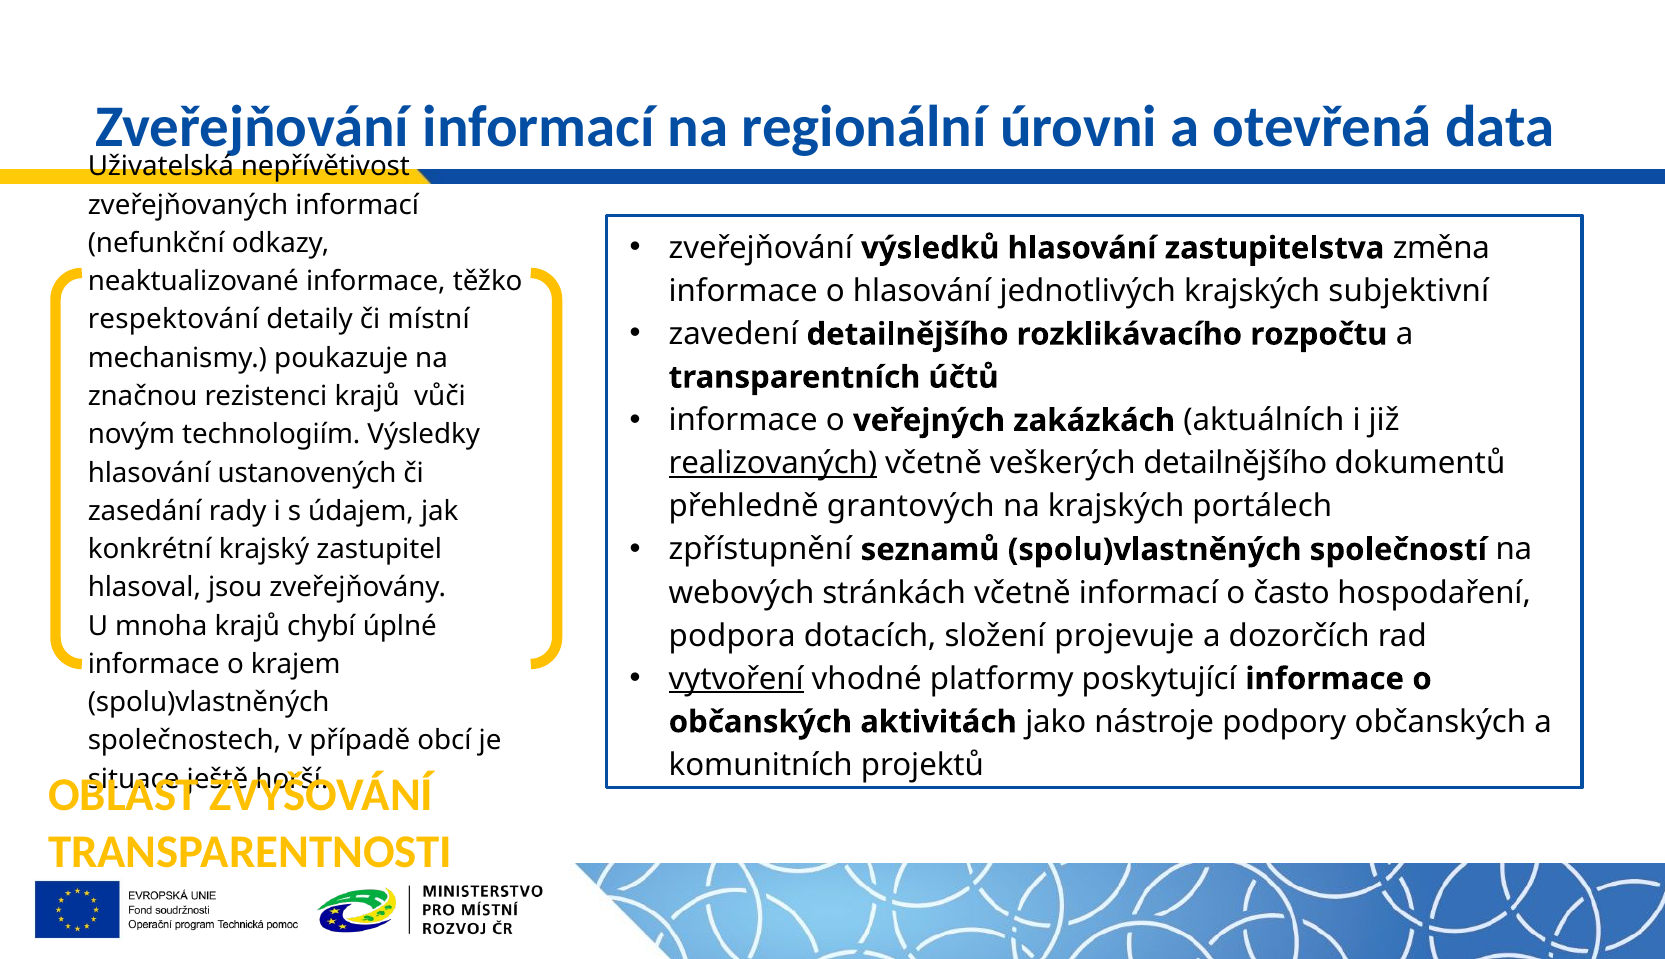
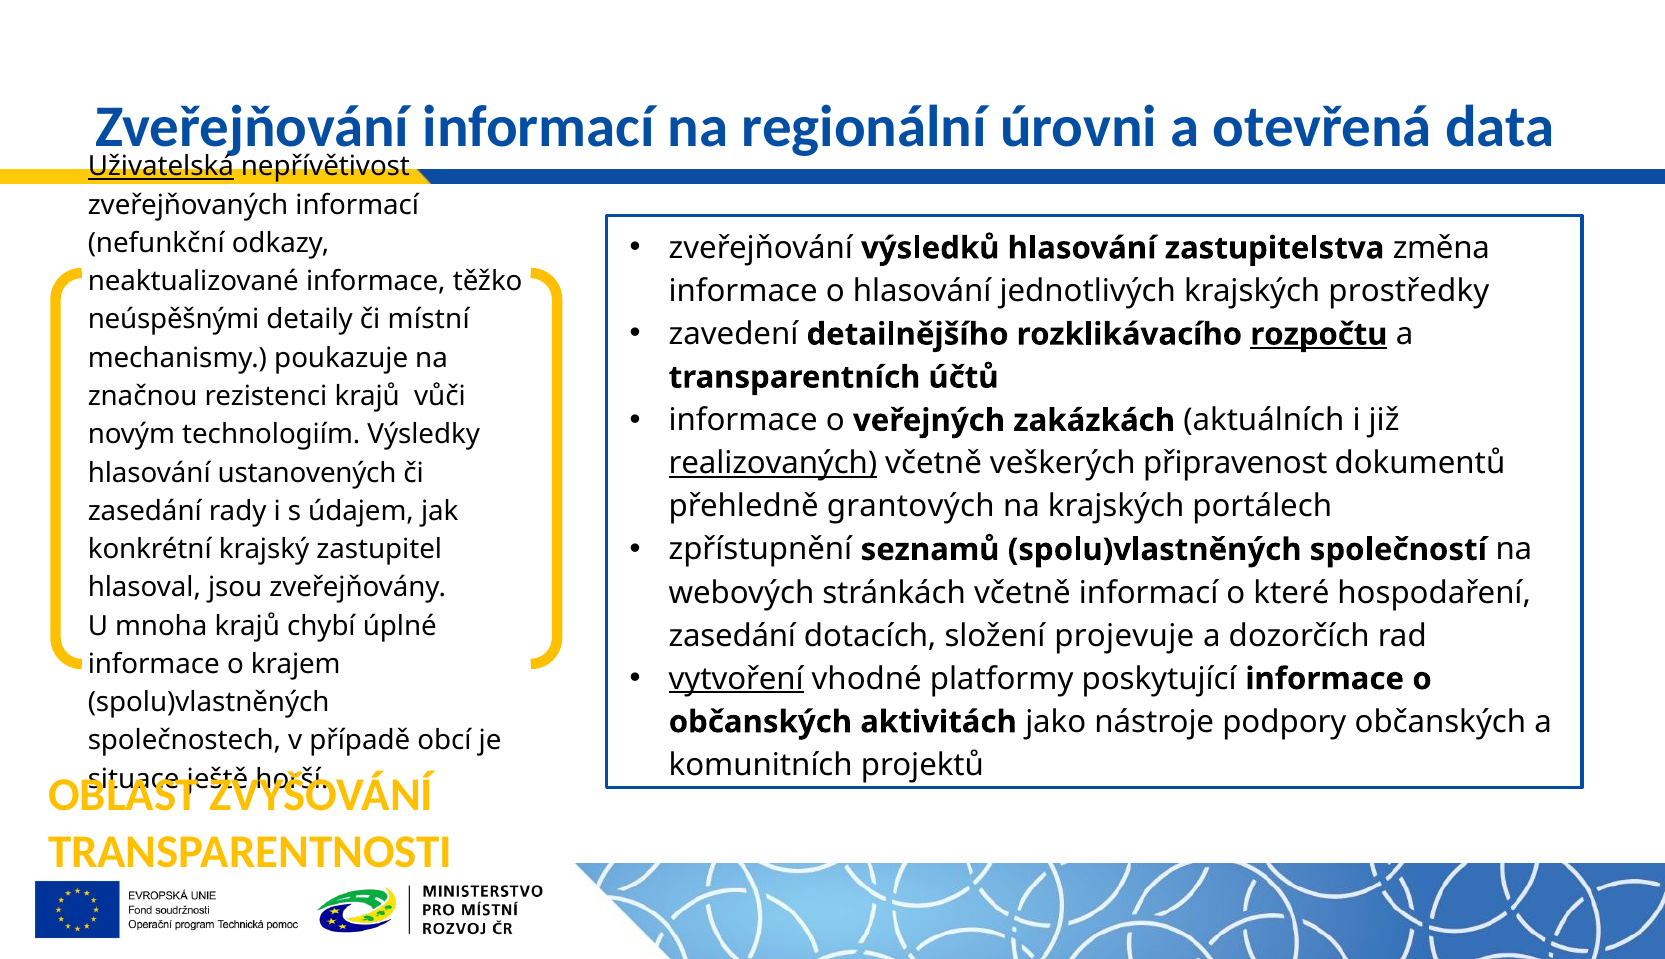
Uživatelská underline: none -> present
subjektivní: subjektivní -> prostředky
respektování: respektování -> neúspěšnými
rozpočtu underline: none -> present
veškerých detailnějšího: detailnějšího -> připravenost
často: často -> které
podpora at (732, 636): podpora -> zasedání
